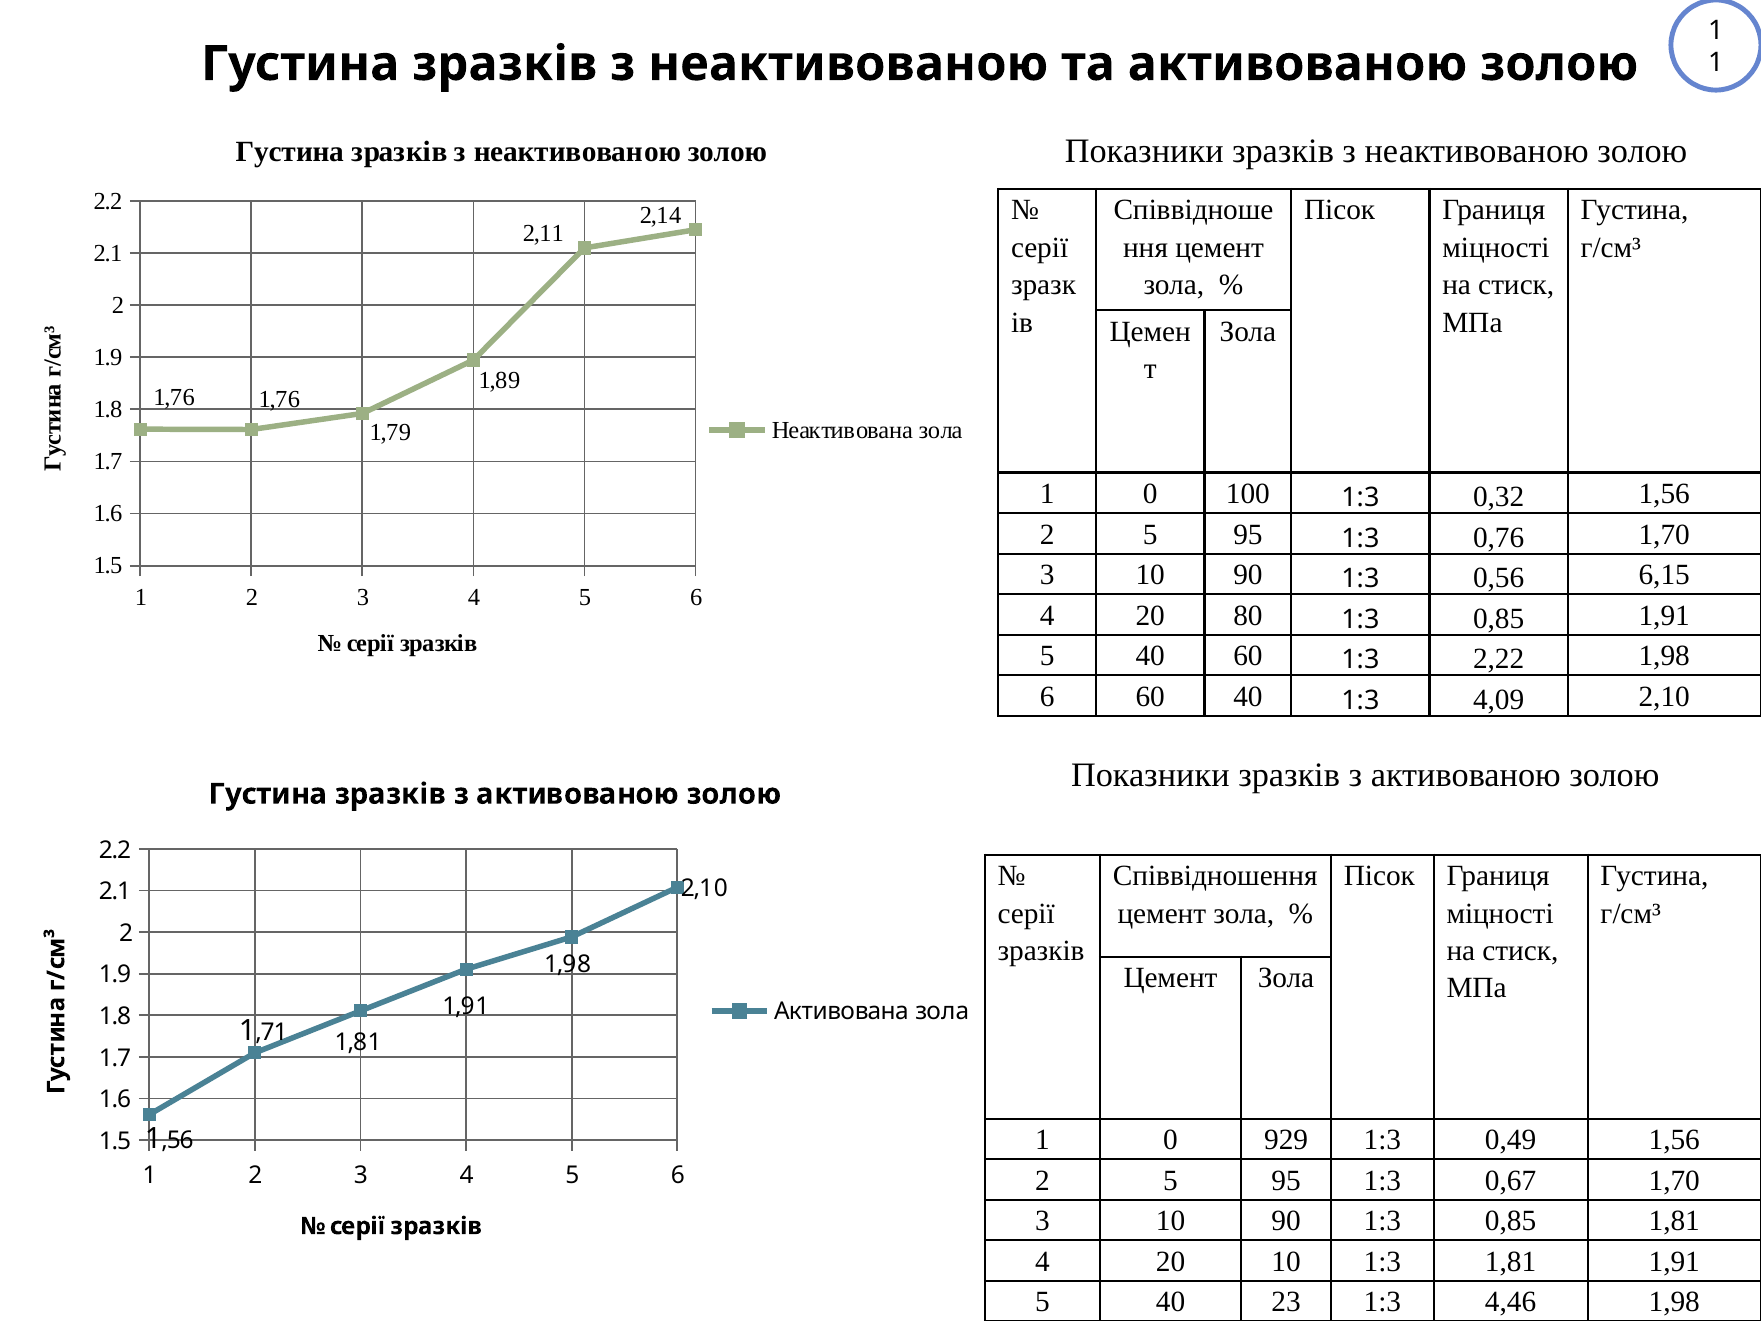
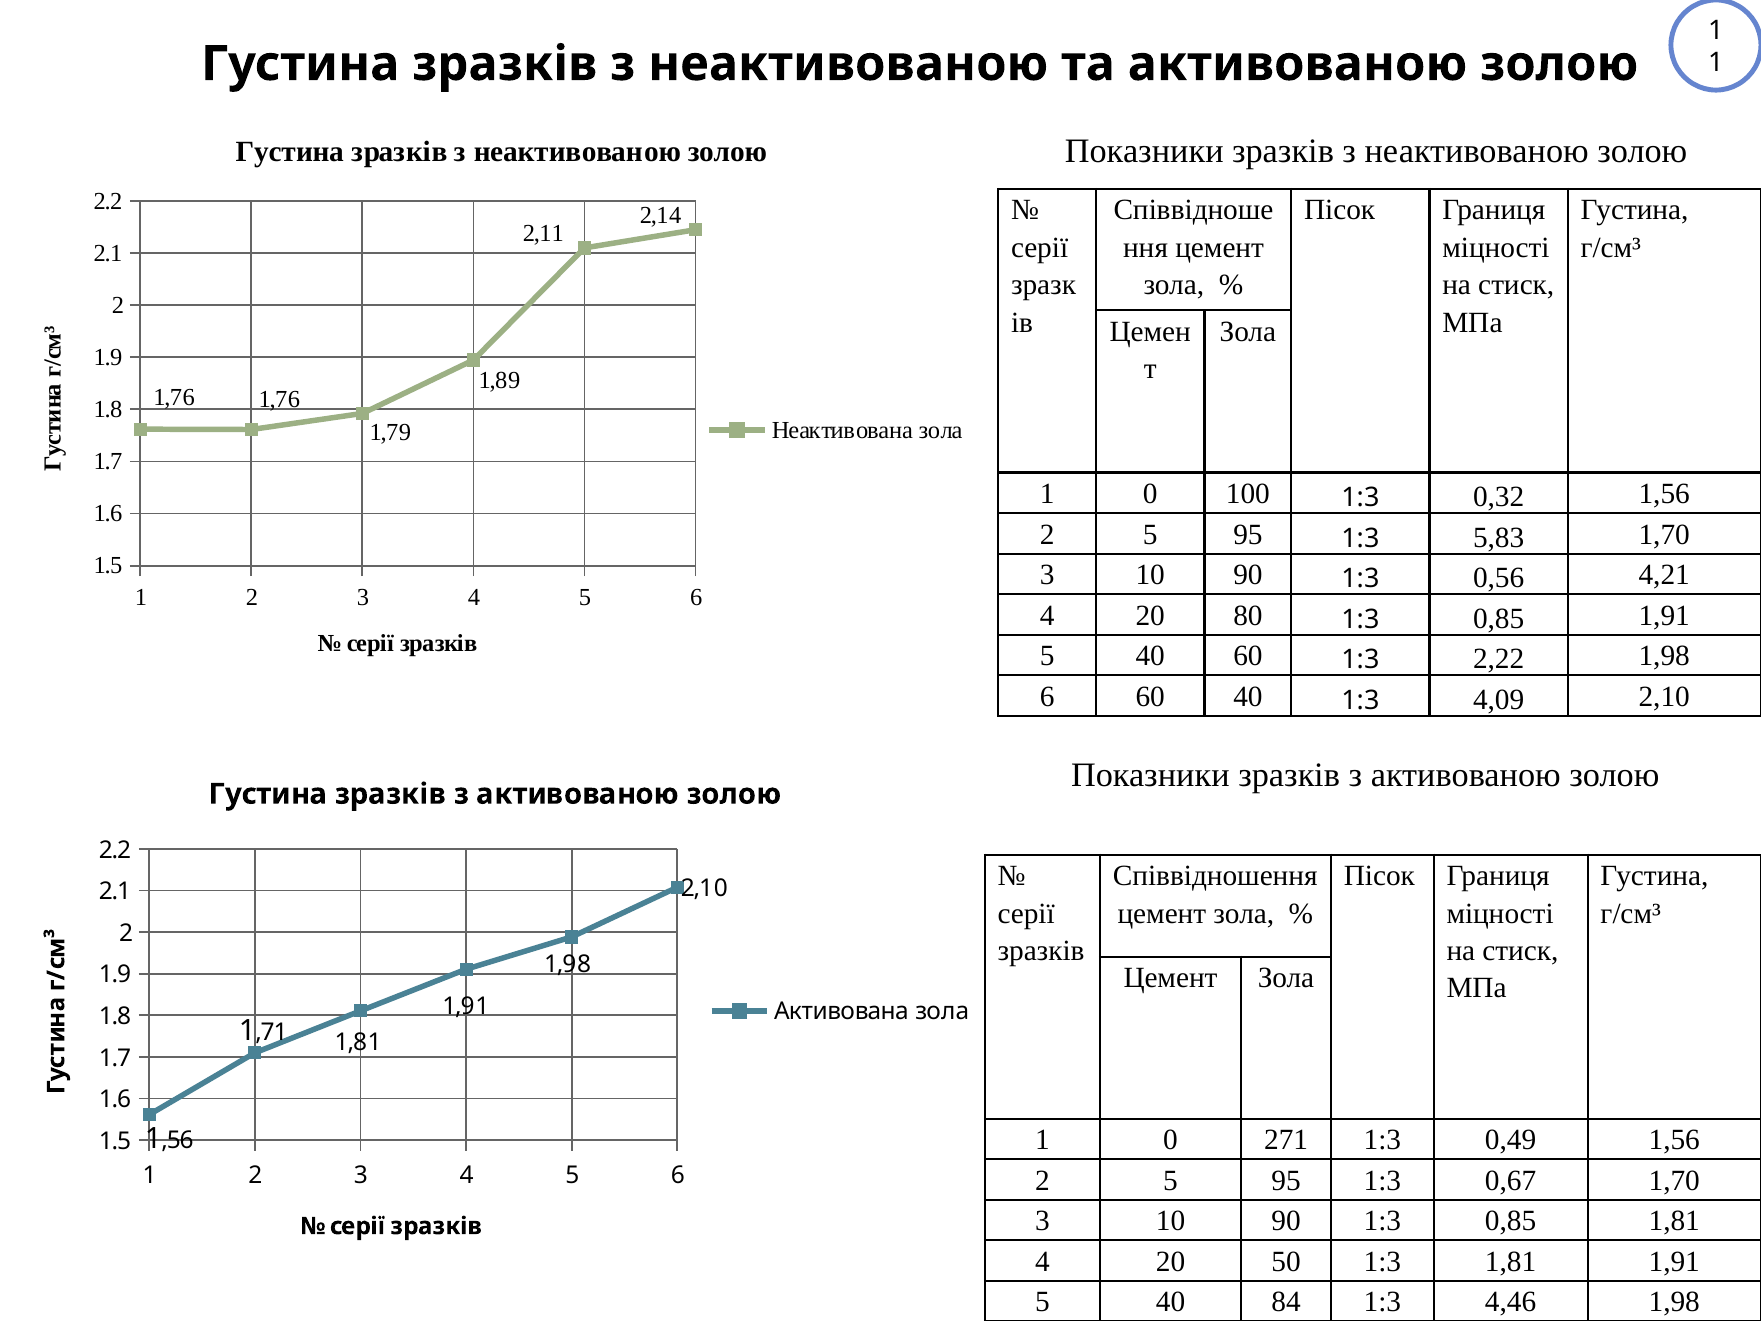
0,76: 0,76 -> 5,83
6,15: 6,15 -> 4,21
929: 929 -> 271
20 10: 10 -> 50
23: 23 -> 84
